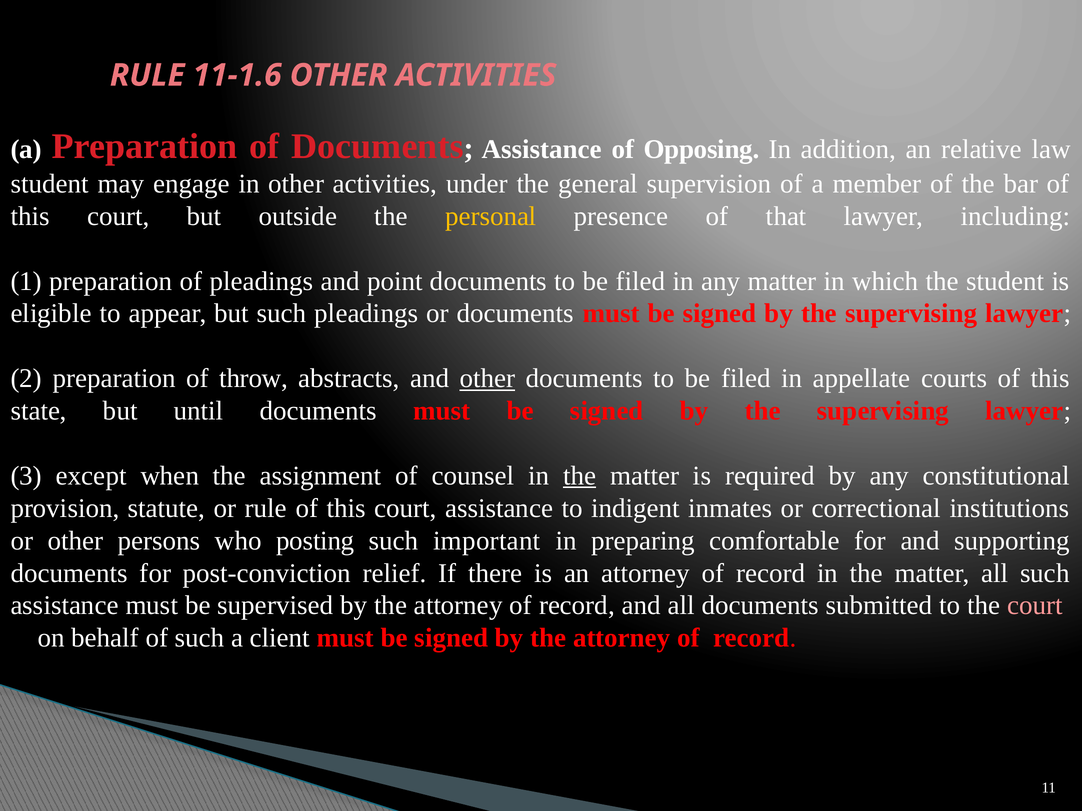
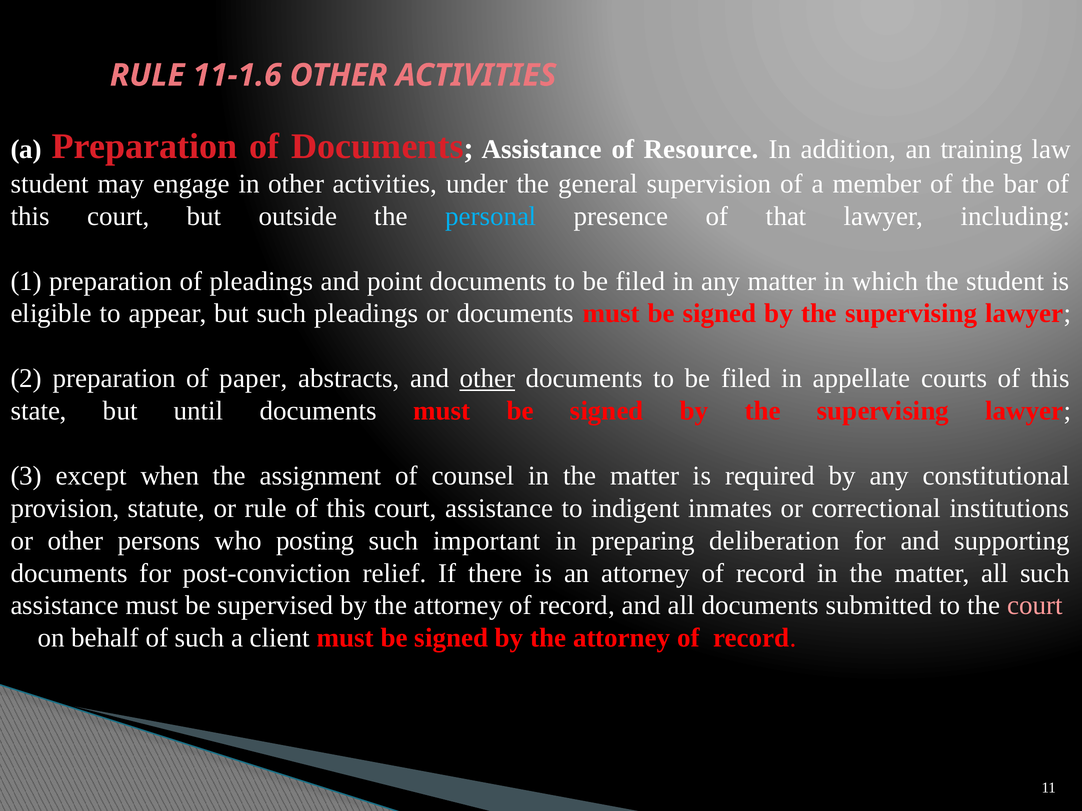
Opposing: Opposing -> Resource
relative: relative -> training
personal colour: yellow -> light blue
throw: throw -> paper
the at (580, 476) underline: present -> none
comfortable: comfortable -> deliberation
